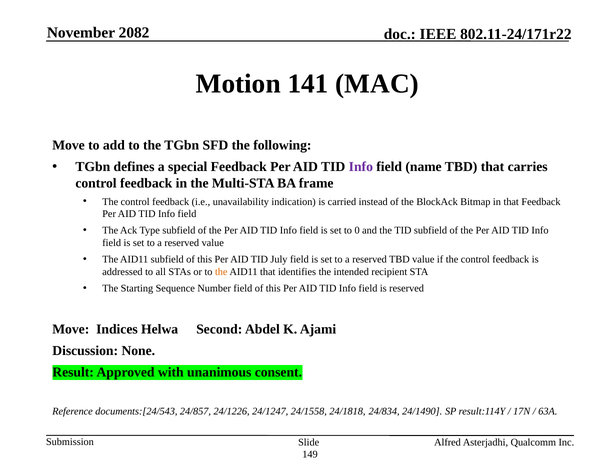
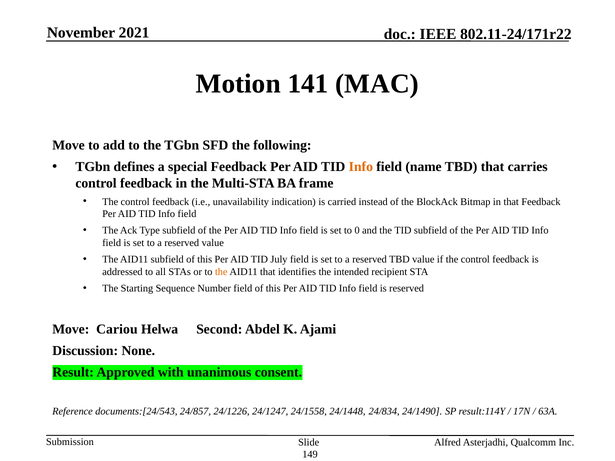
2082: 2082 -> 2021
Info at (361, 167) colour: purple -> orange
Indices: Indices -> Cariou
24/1818: 24/1818 -> 24/1448
